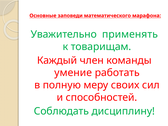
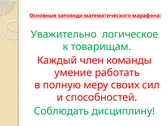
применять: применять -> логическое
